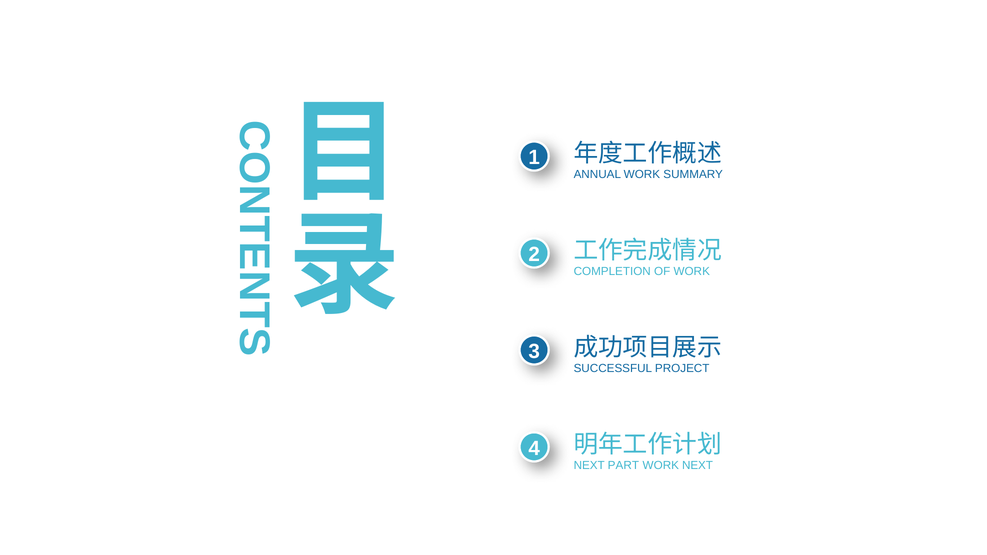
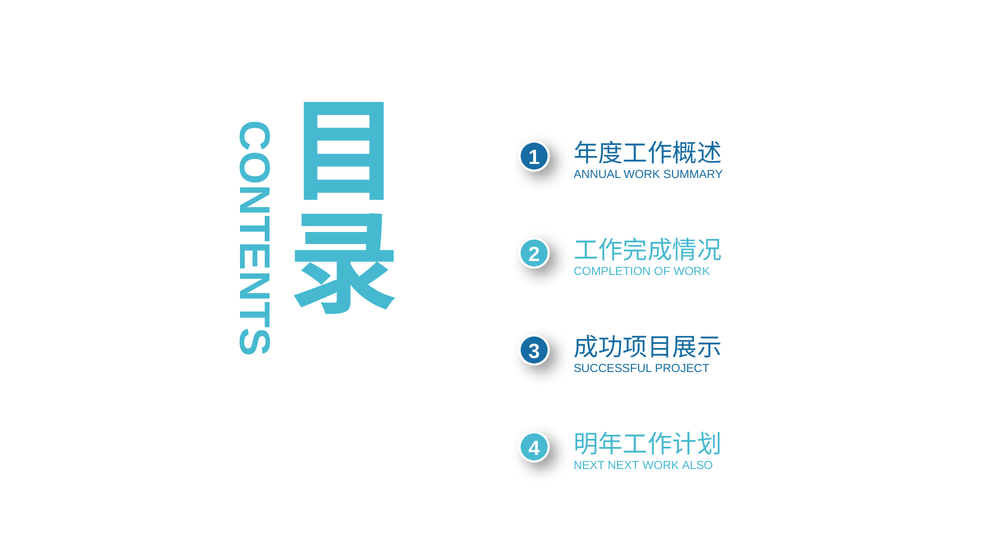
NEXT PART: PART -> NEXT
WORK NEXT: NEXT -> ALSO
